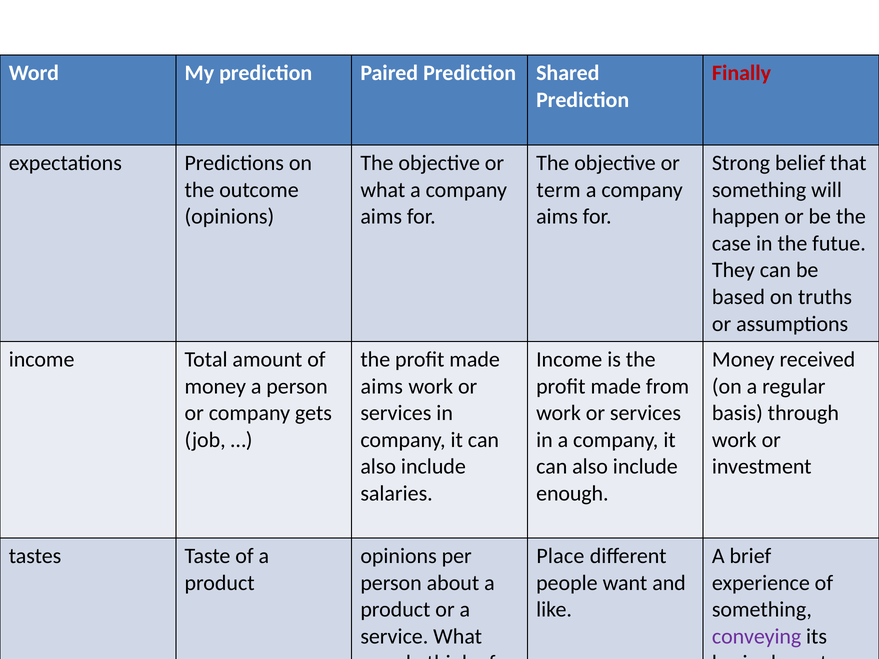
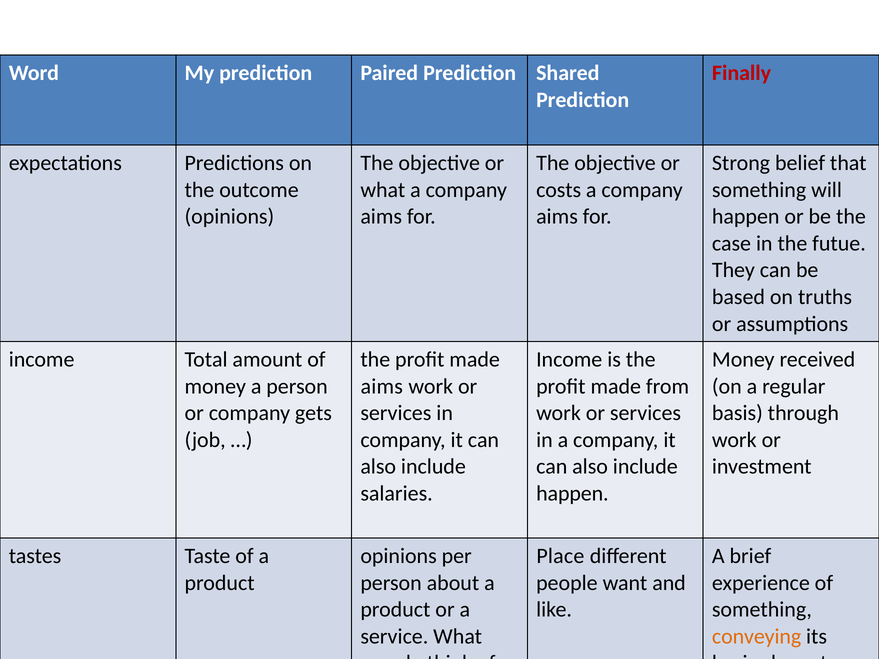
term: term -> costs
enough at (572, 494): enough -> happen
conveying colour: purple -> orange
